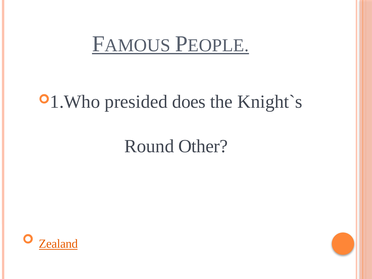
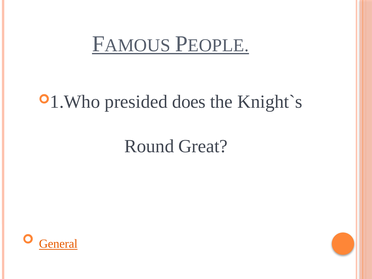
Other: Other -> Great
Zealand: Zealand -> General
